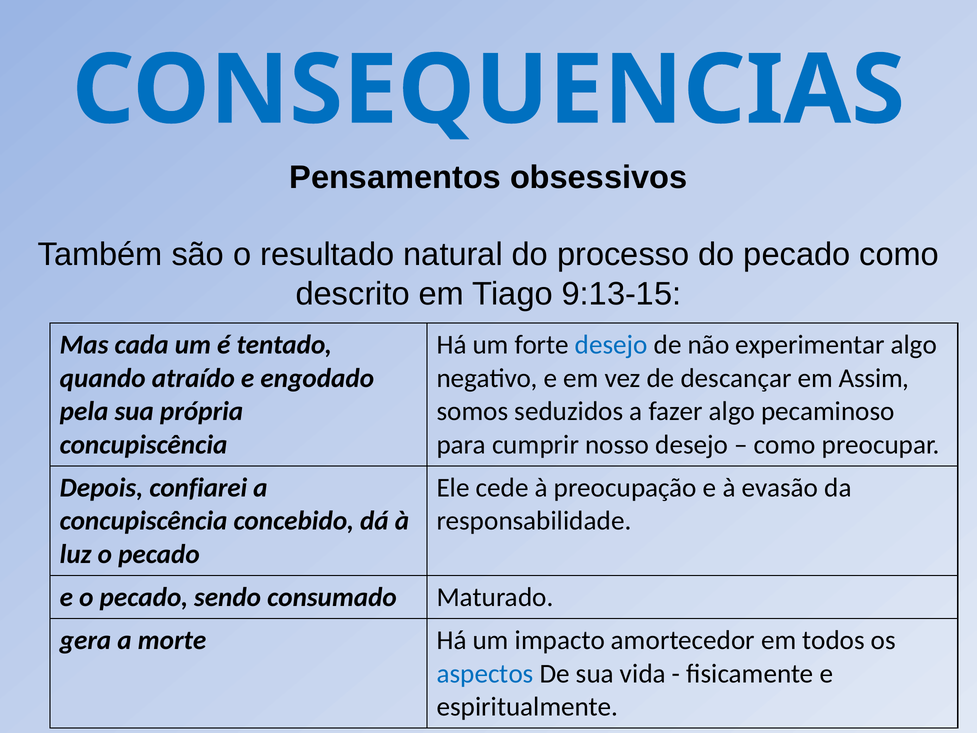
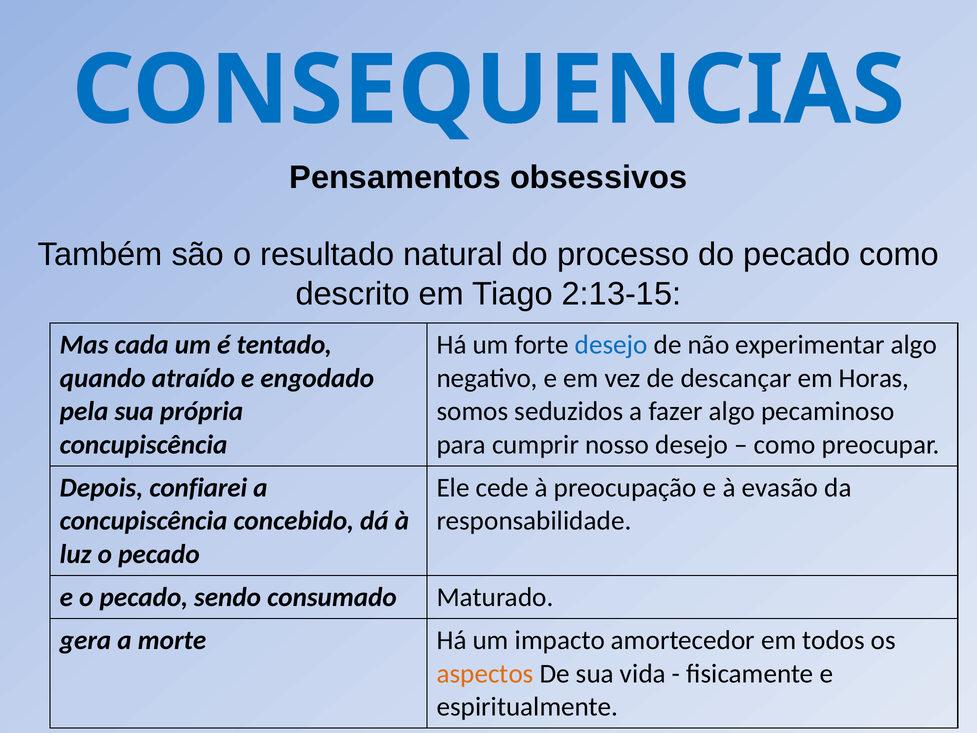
9:13-15: 9:13-15 -> 2:13-15
Assim: Assim -> Horas
aspectos colour: blue -> orange
